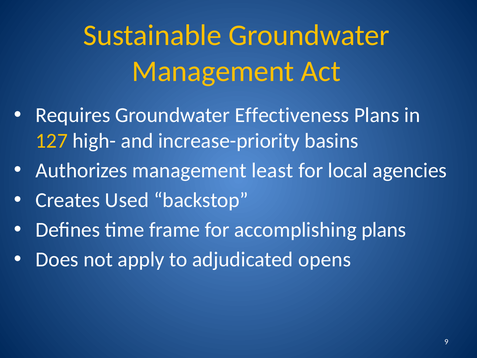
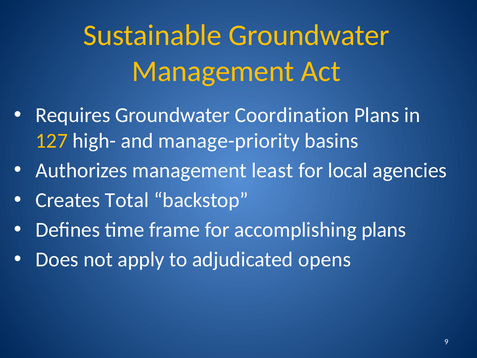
Effectiveness: Effectiveness -> Coordination
increase-priority: increase-priority -> manage-priority
Used: Used -> Total
